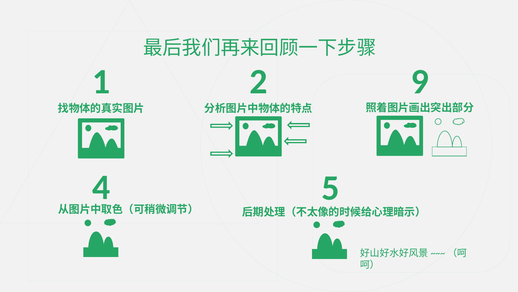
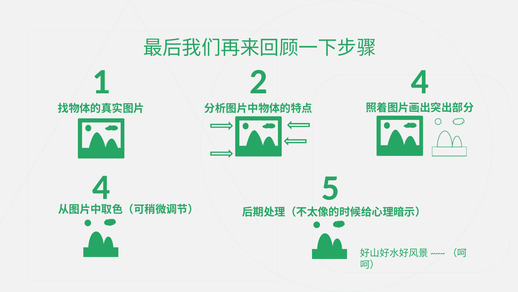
2 9: 9 -> 4
